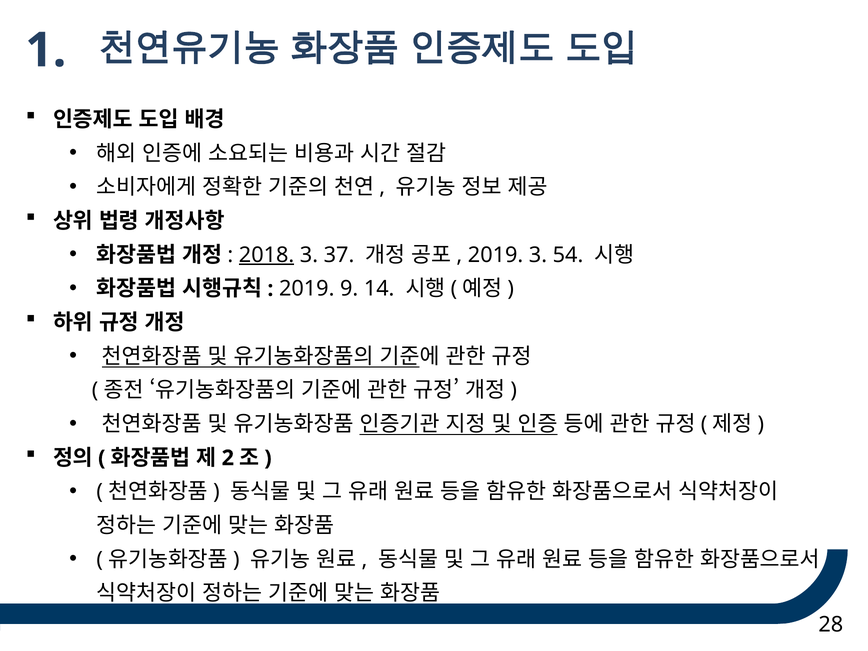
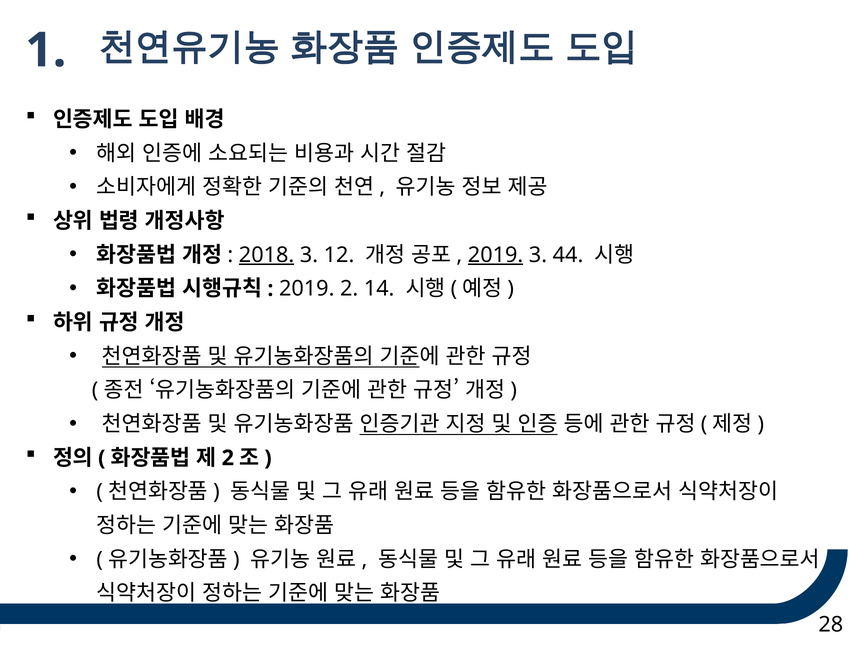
37: 37 -> 12
2019 at (496, 255) underline: none -> present
54: 54 -> 44
2019 9: 9 -> 2
